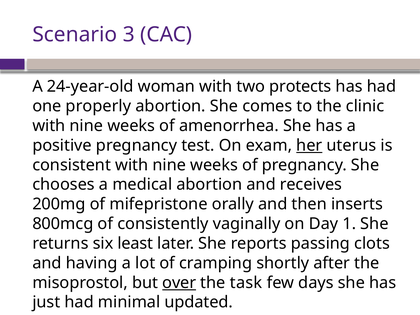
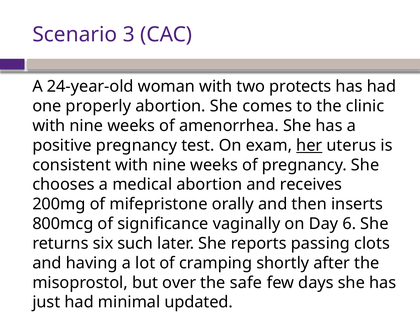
consistently: consistently -> significance
1: 1 -> 6
least: least -> such
over underline: present -> none
task: task -> safe
